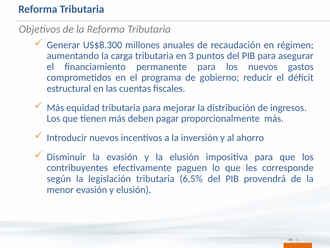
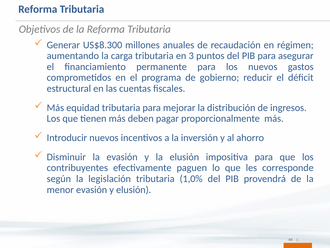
6,5%: 6,5% -> 1,0%
